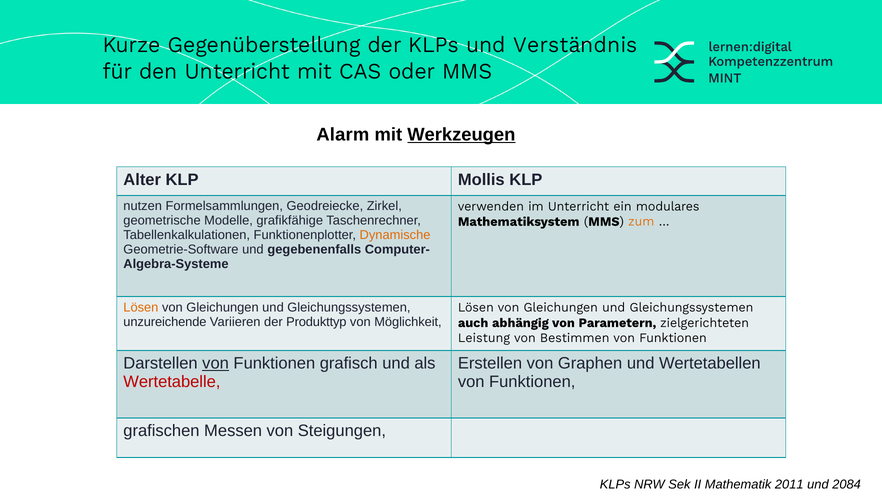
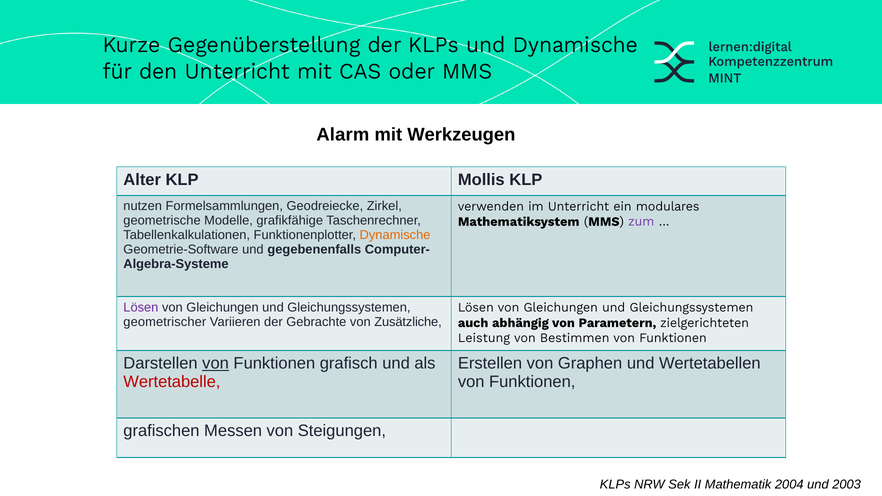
und Verständnis: Verständnis -> Dynamische
Werkzeugen underline: present -> none
zum colour: orange -> purple
Lösen at (141, 307) colour: orange -> purple
unzureichende: unzureichende -> geometrischer
Produkttyp: Produkttyp -> Gebrachte
Möglichkeit: Möglichkeit -> Zusätzliche
2011: 2011 -> 2004
2084: 2084 -> 2003
